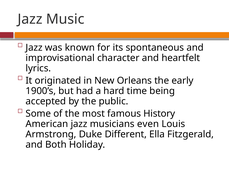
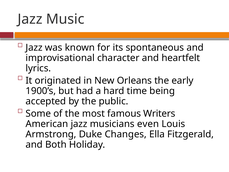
History: History -> Writers
Different: Different -> Changes
